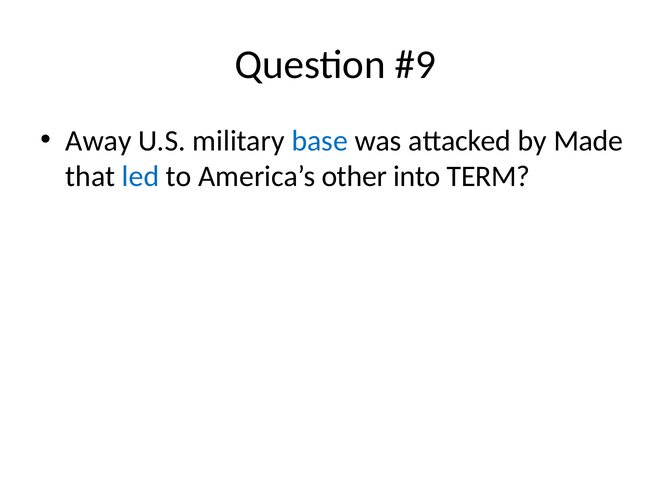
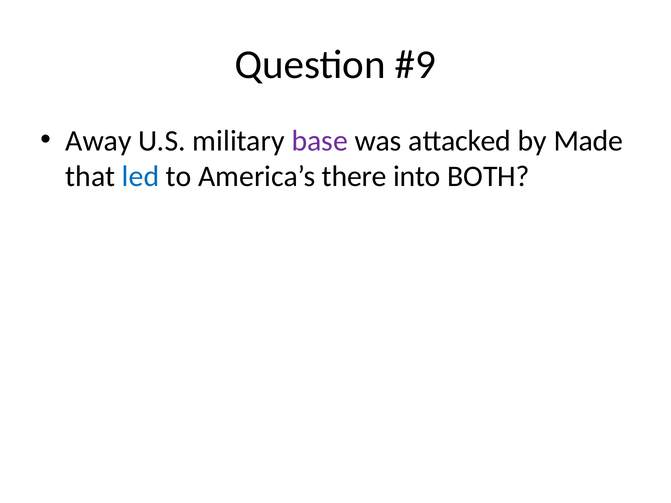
base colour: blue -> purple
other: other -> there
TERM: TERM -> BOTH
